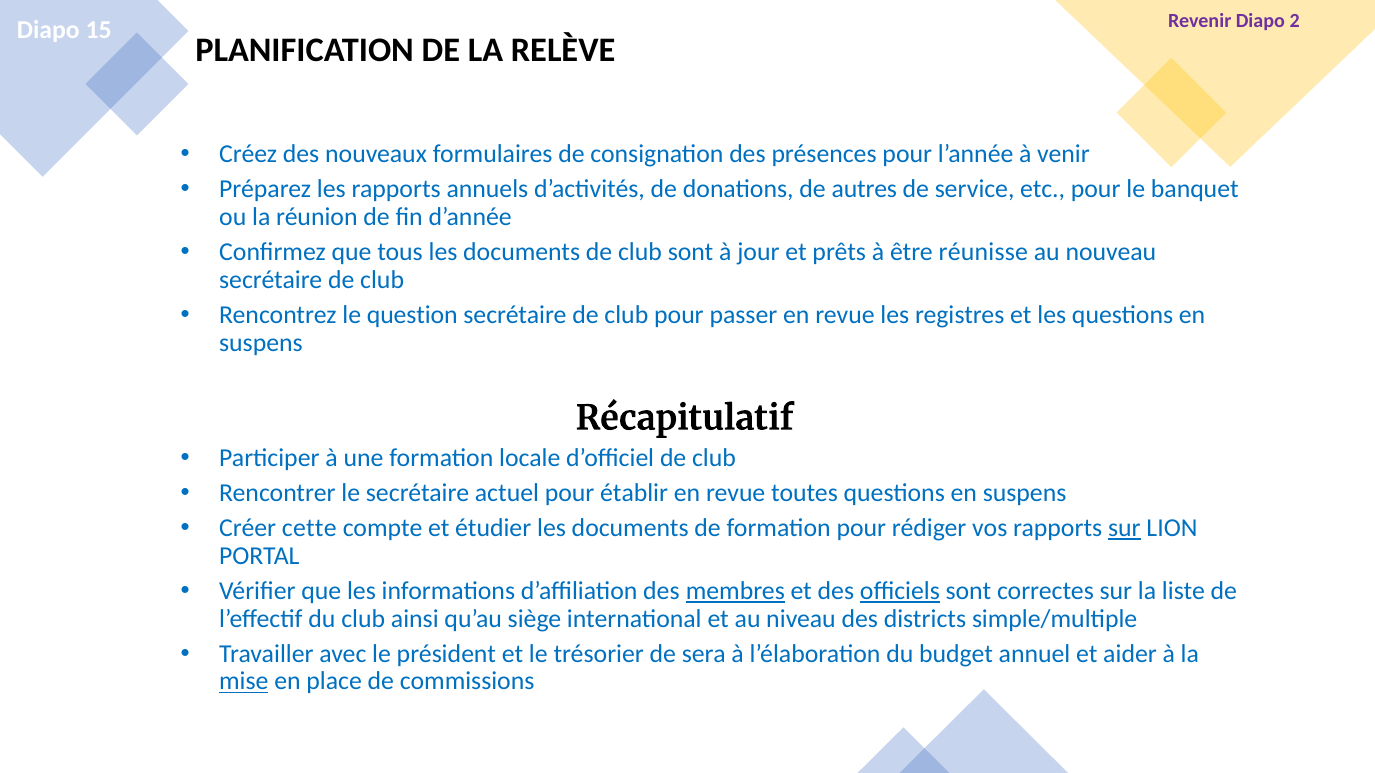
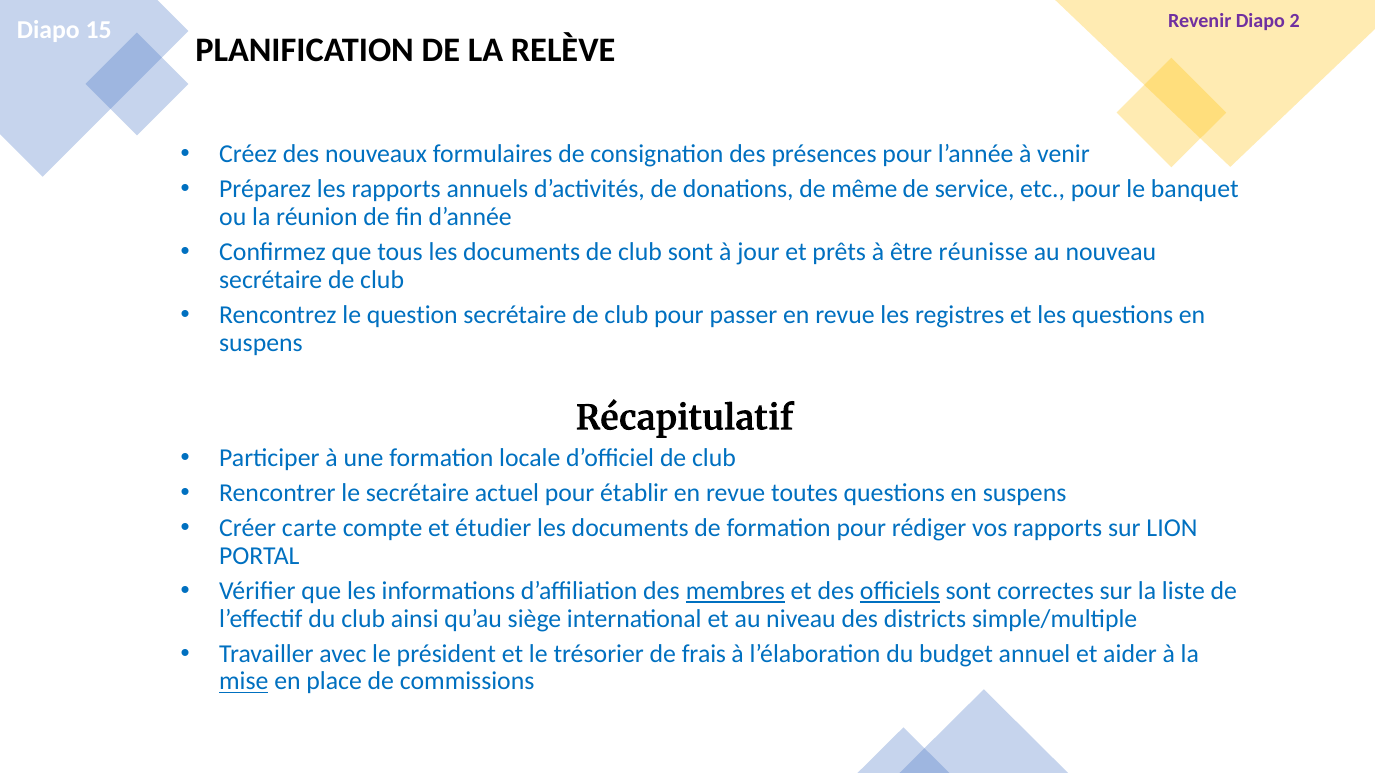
autres: autres -> même
cette: cette -> carte
sur at (1124, 528) underline: present -> none
sera: sera -> frais
